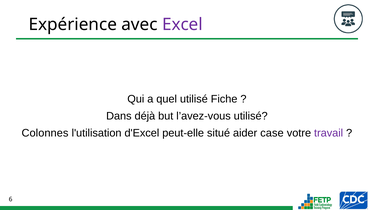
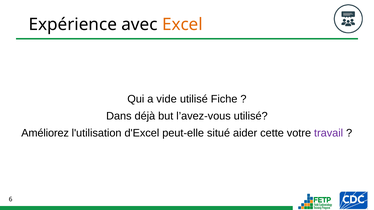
Excel colour: purple -> orange
quel: quel -> vide
Colonnes: Colonnes -> Améliorez
case: case -> cette
